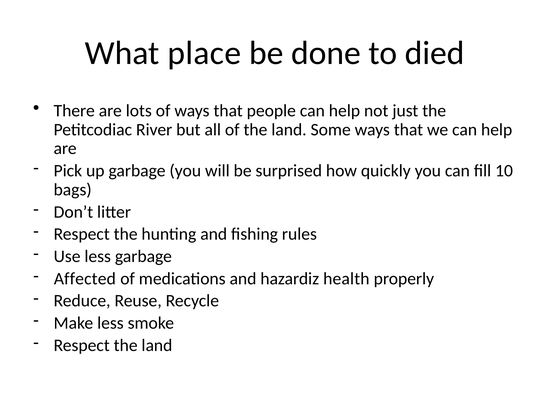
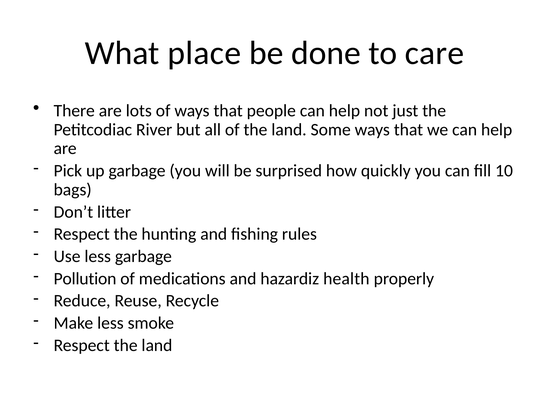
died: died -> care
Affected: Affected -> Pollution
